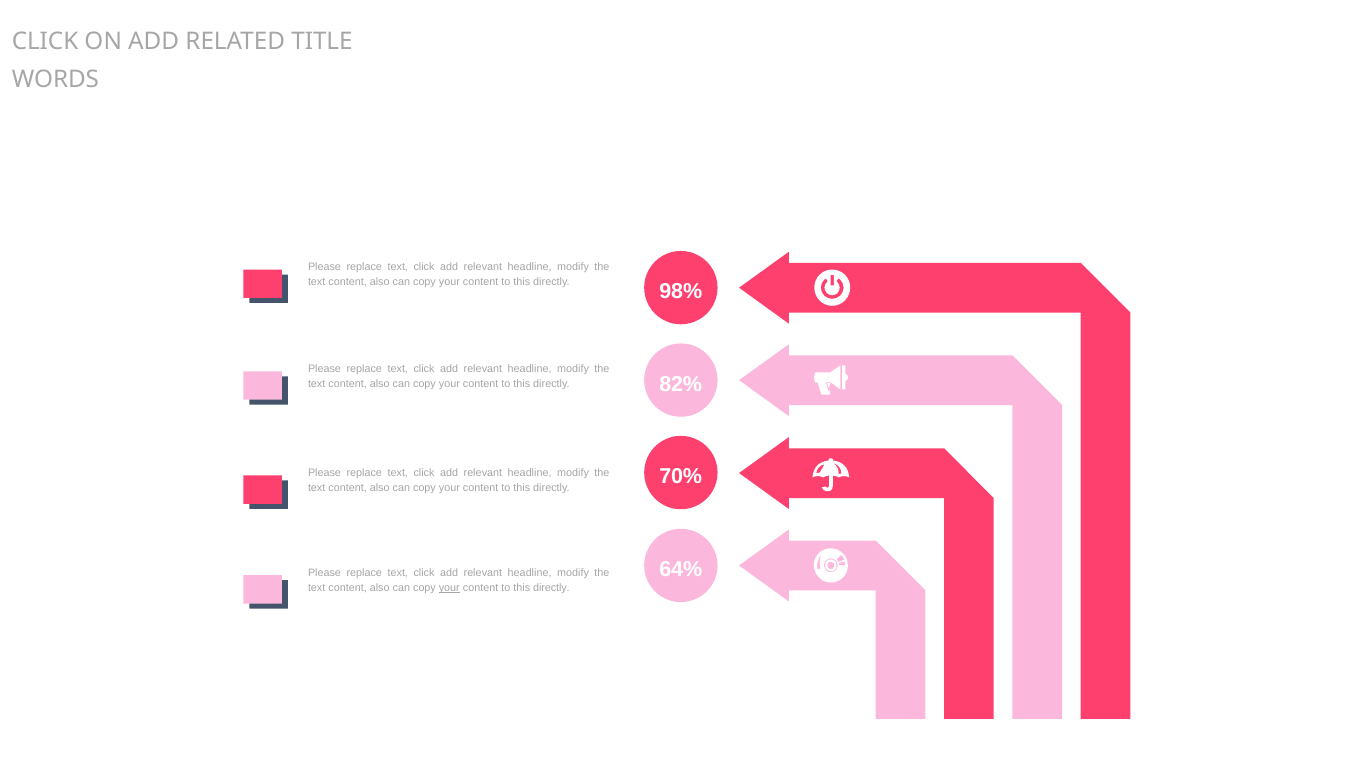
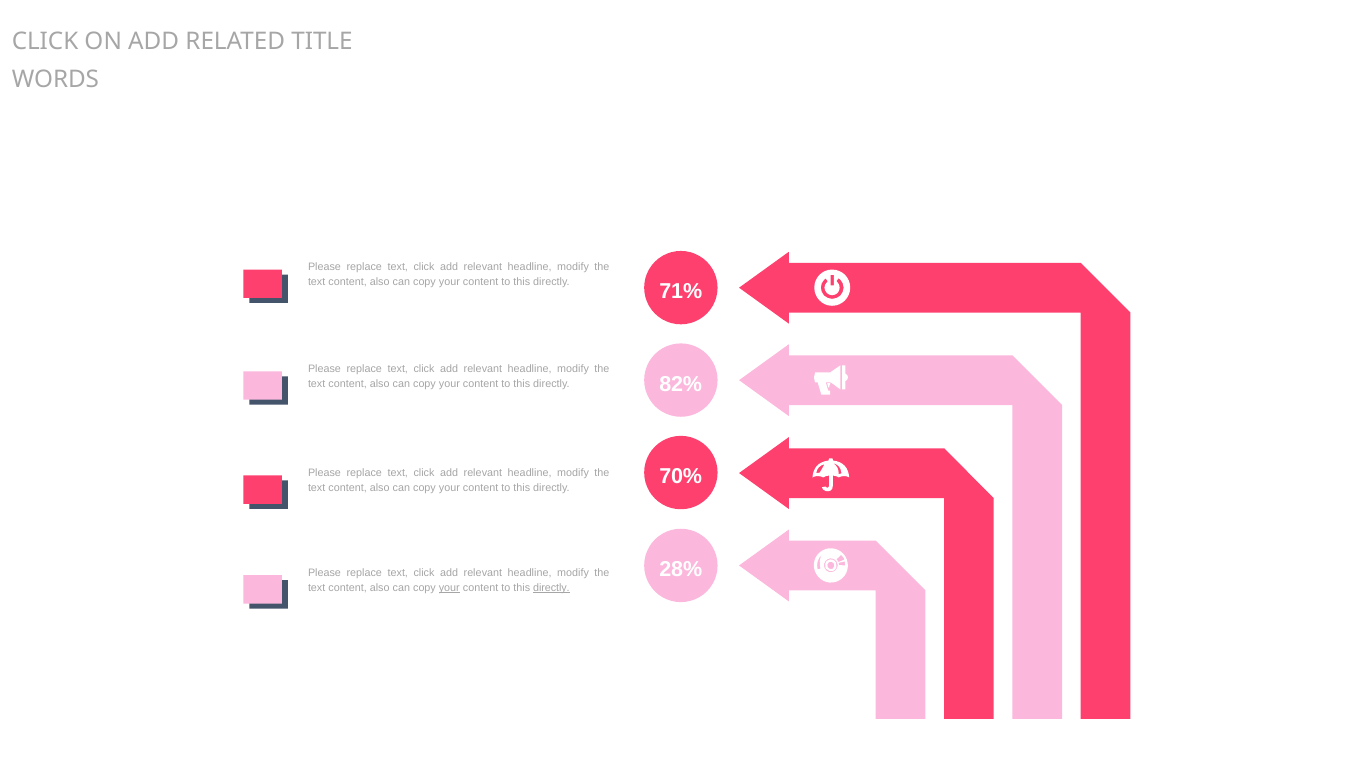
98%: 98% -> 71%
64%: 64% -> 28%
directly at (551, 588) underline: none -> present
